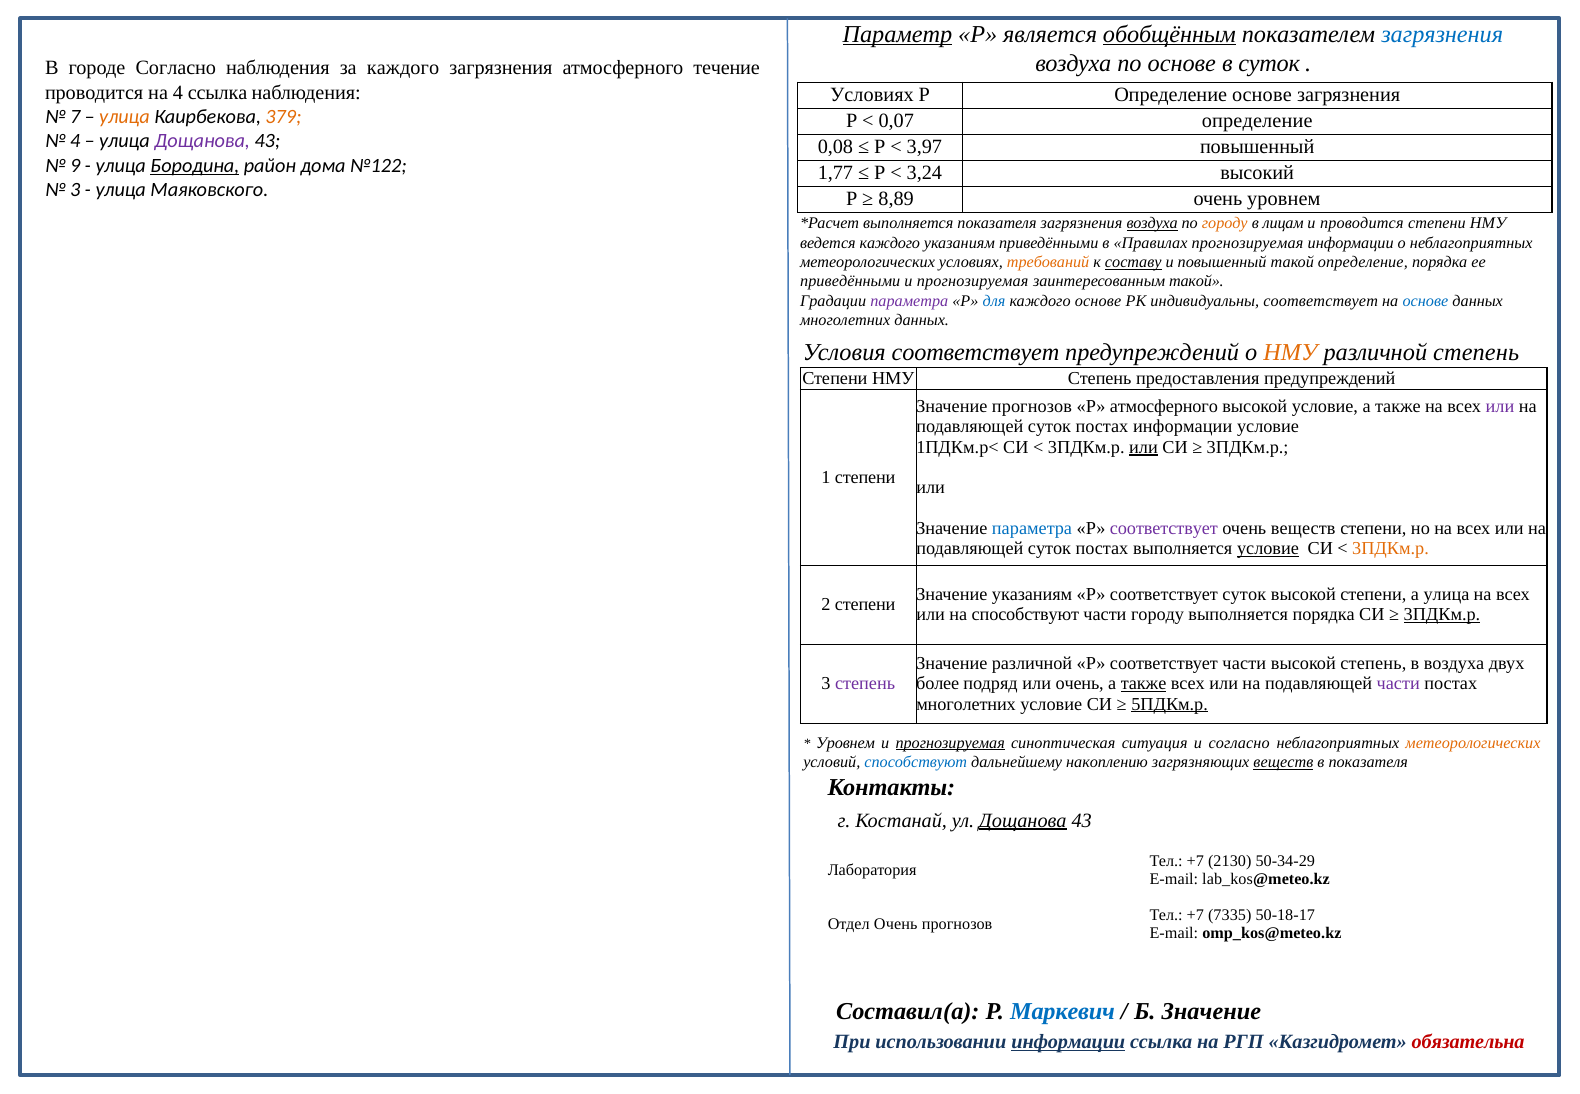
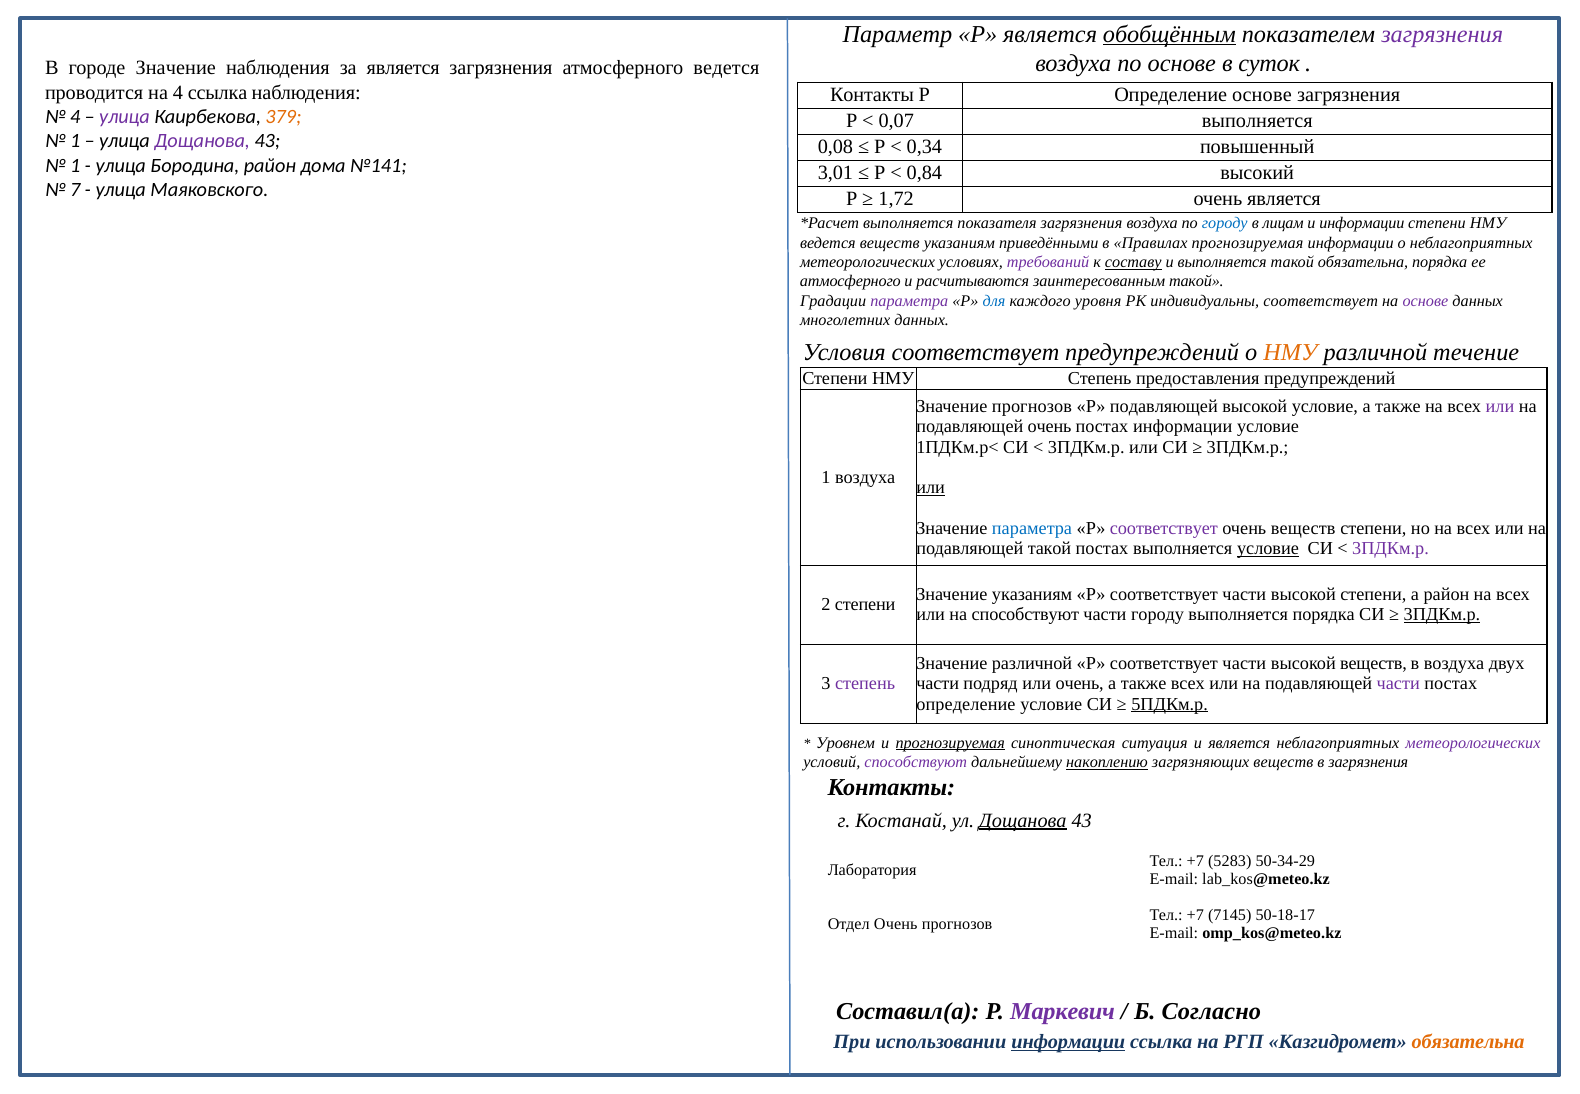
Параметр underline: present -> none
загрязнения at (1442, 34) colour: blue -> purple
городе Согласно: Согласно -> Значение
за каждого: каждого -> является
атмосферного течение: течение -> ведется
Условиях at (872, 95): Условиях -> Контакты
7 at (75, 117): 7 -> 4
улица at (125, 117) colour: orange -> purple
0,07 определение: определение -> выполняется
4 at (75, 141): 4 -> 1
3,97: 3,97 -> 0,34
9 at (75, 166): 9 -> 1
Бородина underline: present -> none
№122: №122 -> №141
1,77: 1,77 -> 3,01
3,24: 3,24 -> 0,84
3 at (75, 190): 3 -> 7
8,89: 8,89 -> 1,72
очень уровнем: уровнем -> является
воздуха at (1152, 223) underline: present -> none
городу at (1225, 223) colour: orange -> blue
и проводится: проводится -> информации
ведется каждого: каждого -> веществ
требований colour: orange -> purple
и повышенный: повышенный -> выполняется
такой определение: определение -> обязательна
приведёнными at (850, 282): приведёнными -> атмосферного
прогнозируемая at (973, 282): прогнозируемая -> расчитываются
каждого основе: основе -> уровня
основе at (1425, 301) colour: blue -> purple
различной степень: степень -> течение
Р атмосферного: атмосферного -> подавляющей
суток at (1050, 427): суток -> очень
или at (1143, 447) underline: present -> none
1 степени: степени -> воздуха
или at (931, 487) underline: none -> present
суток at (1050, 548): суток -> такой
3ПДКм.р at (1390, 548) colour: orange -> purple
суток at (1244, 595): суток -> части
а улица: улица -> район
высокой степень: степень -> веществ
более at (938, 684): более -> части
также at (1144, 684) underline: present -> none
многолетних at (966, 704): многолетних -> определение
и согласно: согласно -> является
метеорологических at (1473, 743) colour: orange -> purple
способствуют at (916, 762) colour: blue -> purple
накоплению underline: none -> present
веществ at (1283, 762) underline: present -> none
в показателя: показателя -> загрязнения
2130: 2130 -> 5283
7335: 7335 -> 7145
Маркевич colour: blue -> purple
Б Значение: Значение -> Согласно
обязательна at (1468, 1042) colour: red -> orange
